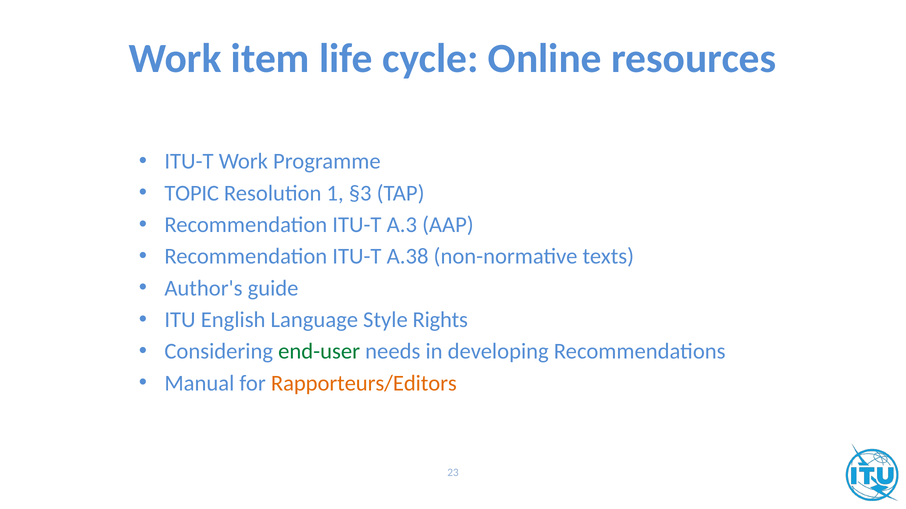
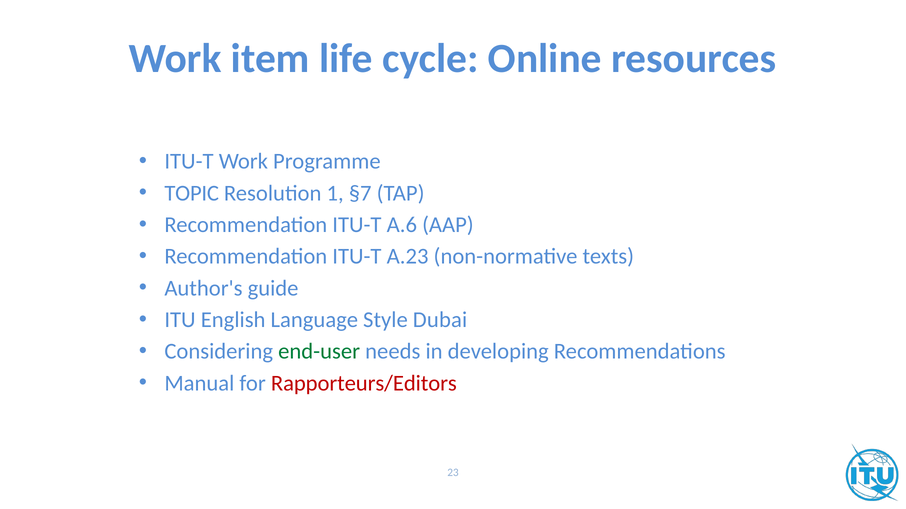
§3: §3 -> §7
A.3: A.3 -> A.6
A.38: A.38 -> A.23
Rights: Rights -> Dubai
Rapporteurs/Editors colour: orange -> red
